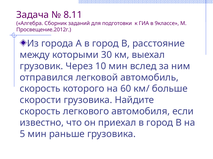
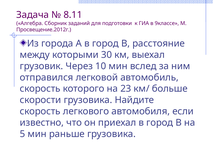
60: 60 -> 23
